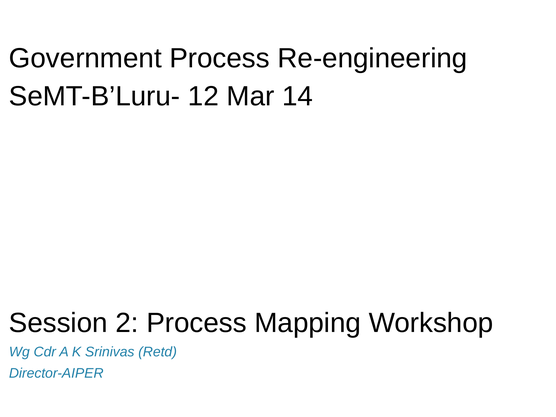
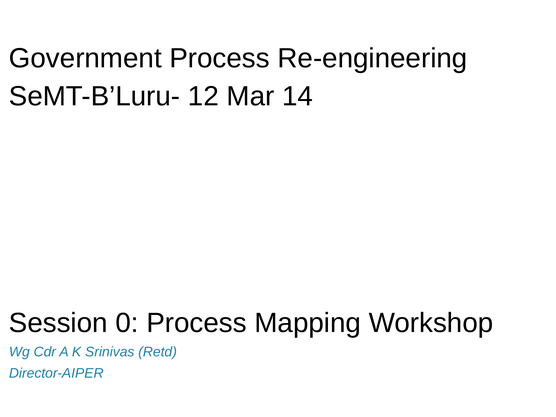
2: 2 -> 0
